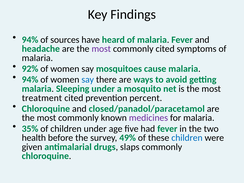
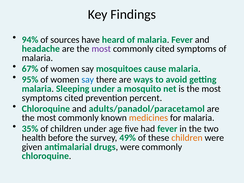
92%: 92% -> 67%
94% at (30, 80): 94% -> 95%
treatment at (42, 98): treatment -> symptoms
closed/panadol/paracetamol: closed/panadol/paracetamol -> adults/panadol/paracetamol
medicines colour: purple -> orange
children at (187, 138) colour: blue -> orange
drugs slaps: slaps -> were
